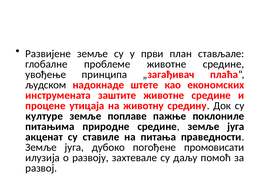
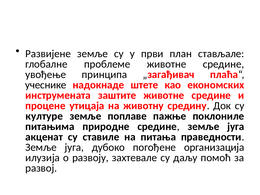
људском: људском -> учеснике
промовисати: промовисати -> организација
